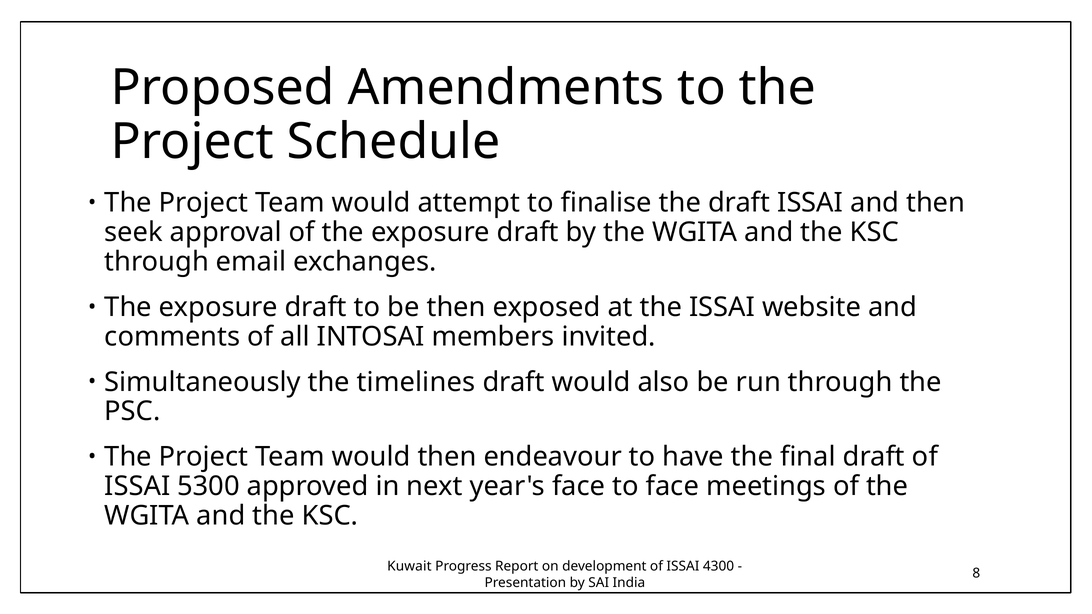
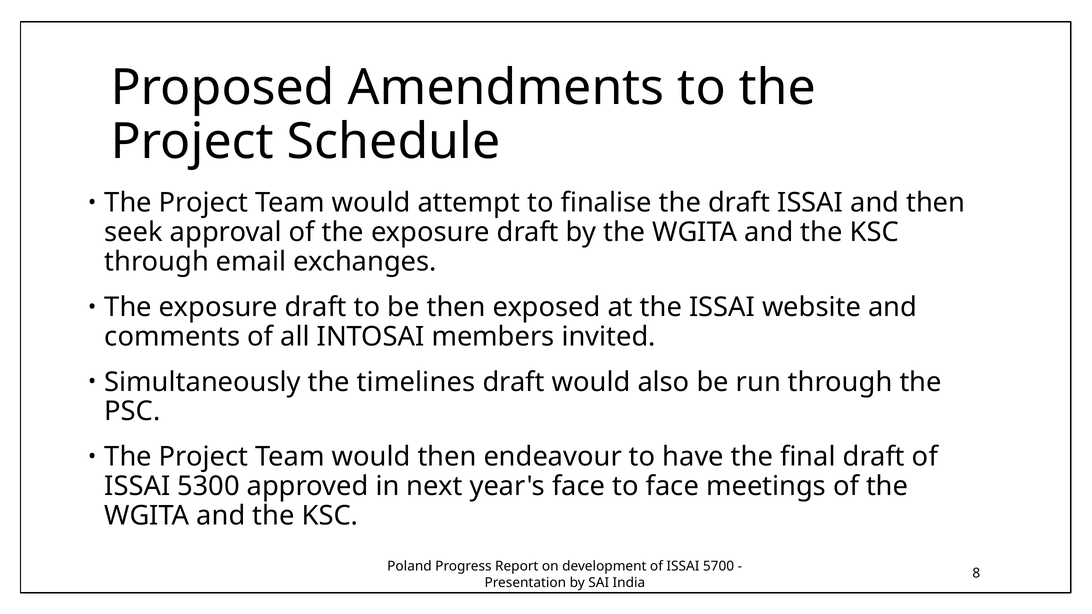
Kuwait: Kuwait -> Poland
4300: 4300 -> 5700
